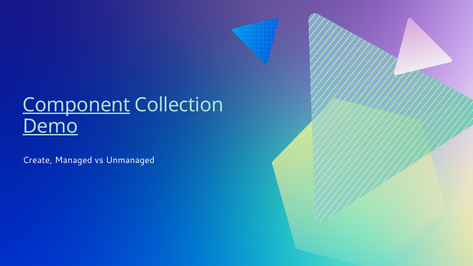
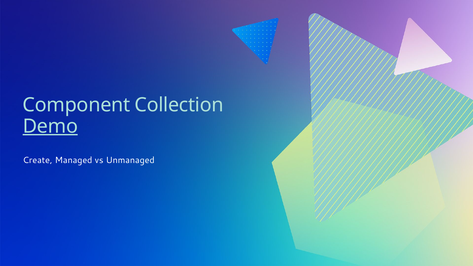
Component underline: present -> none
